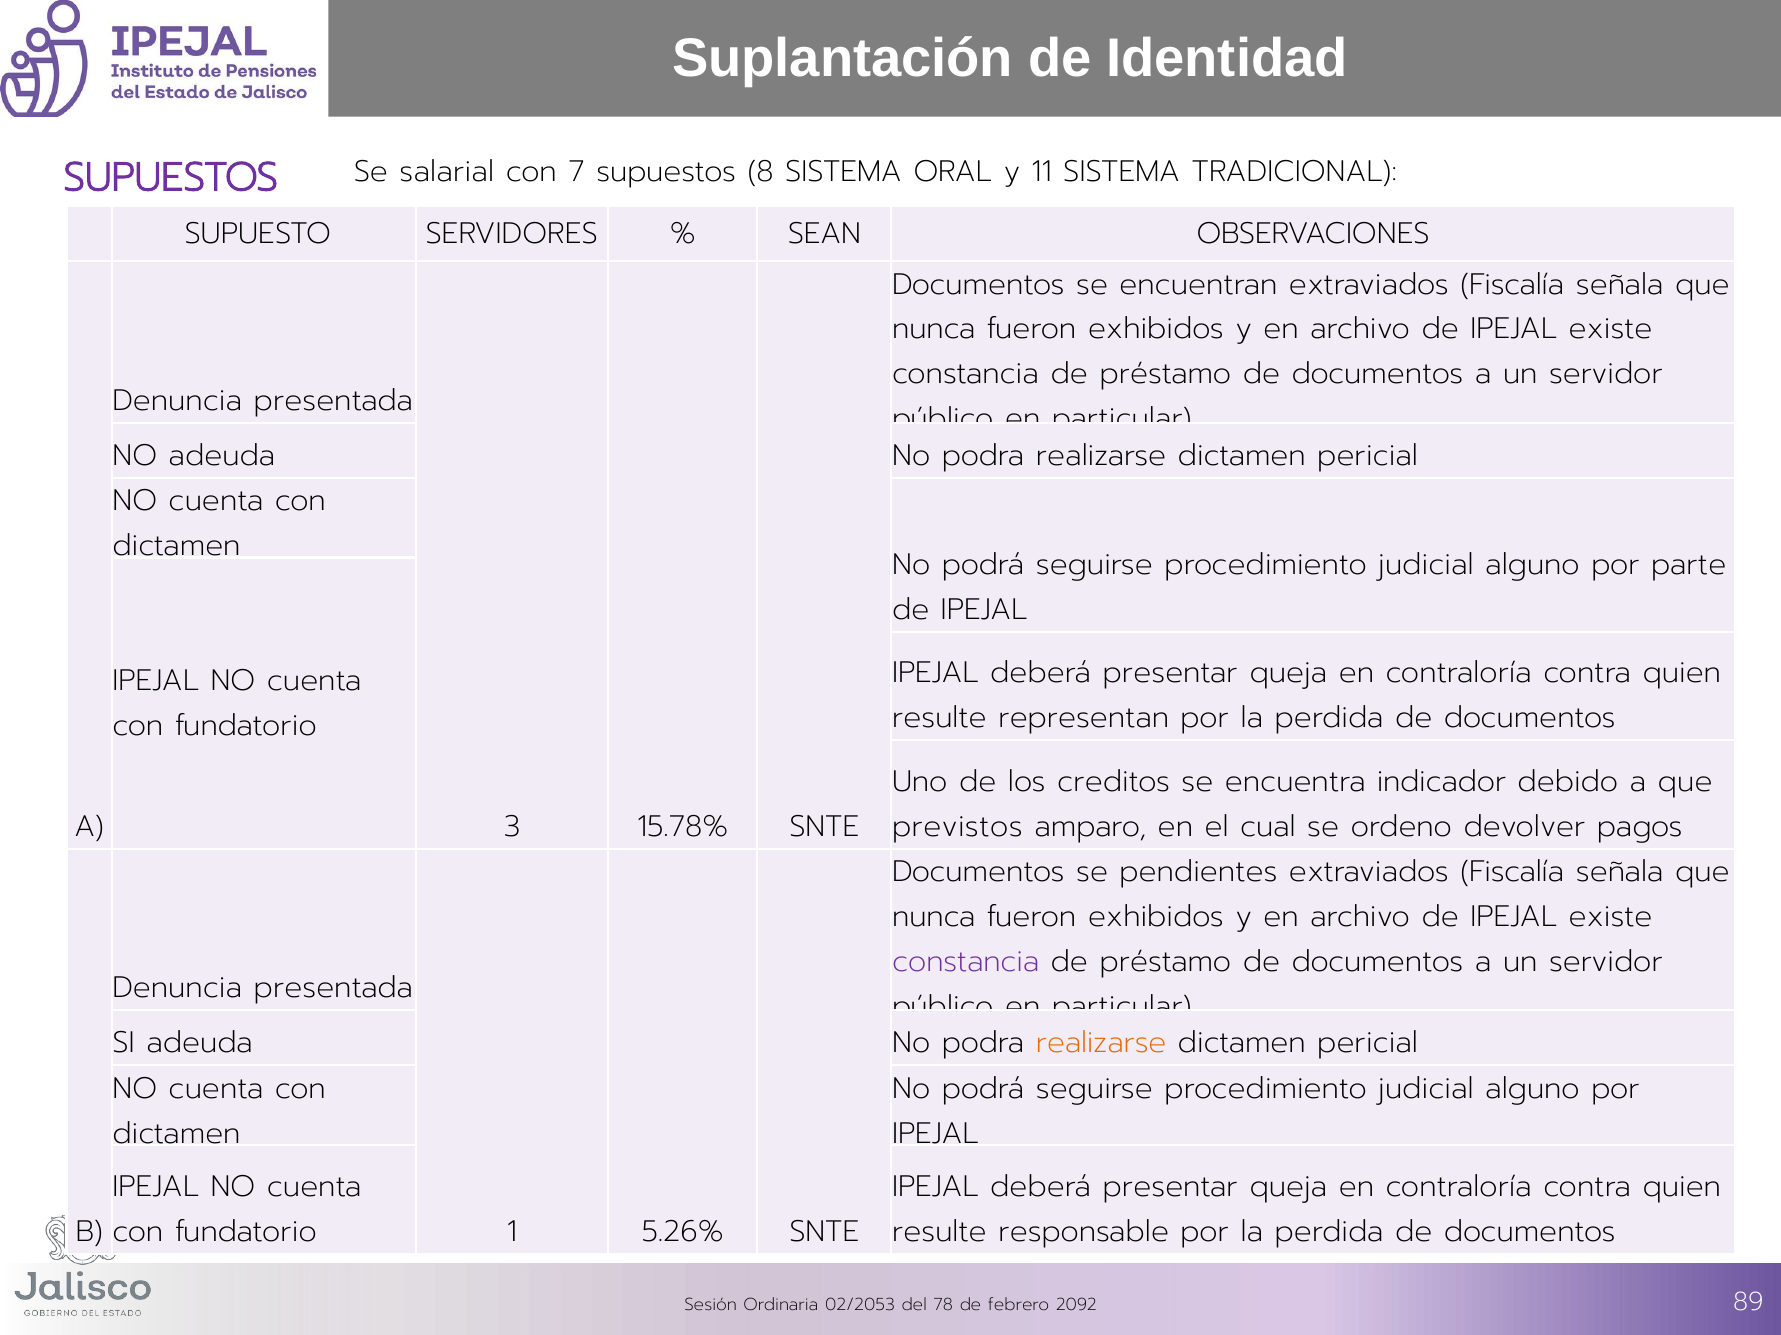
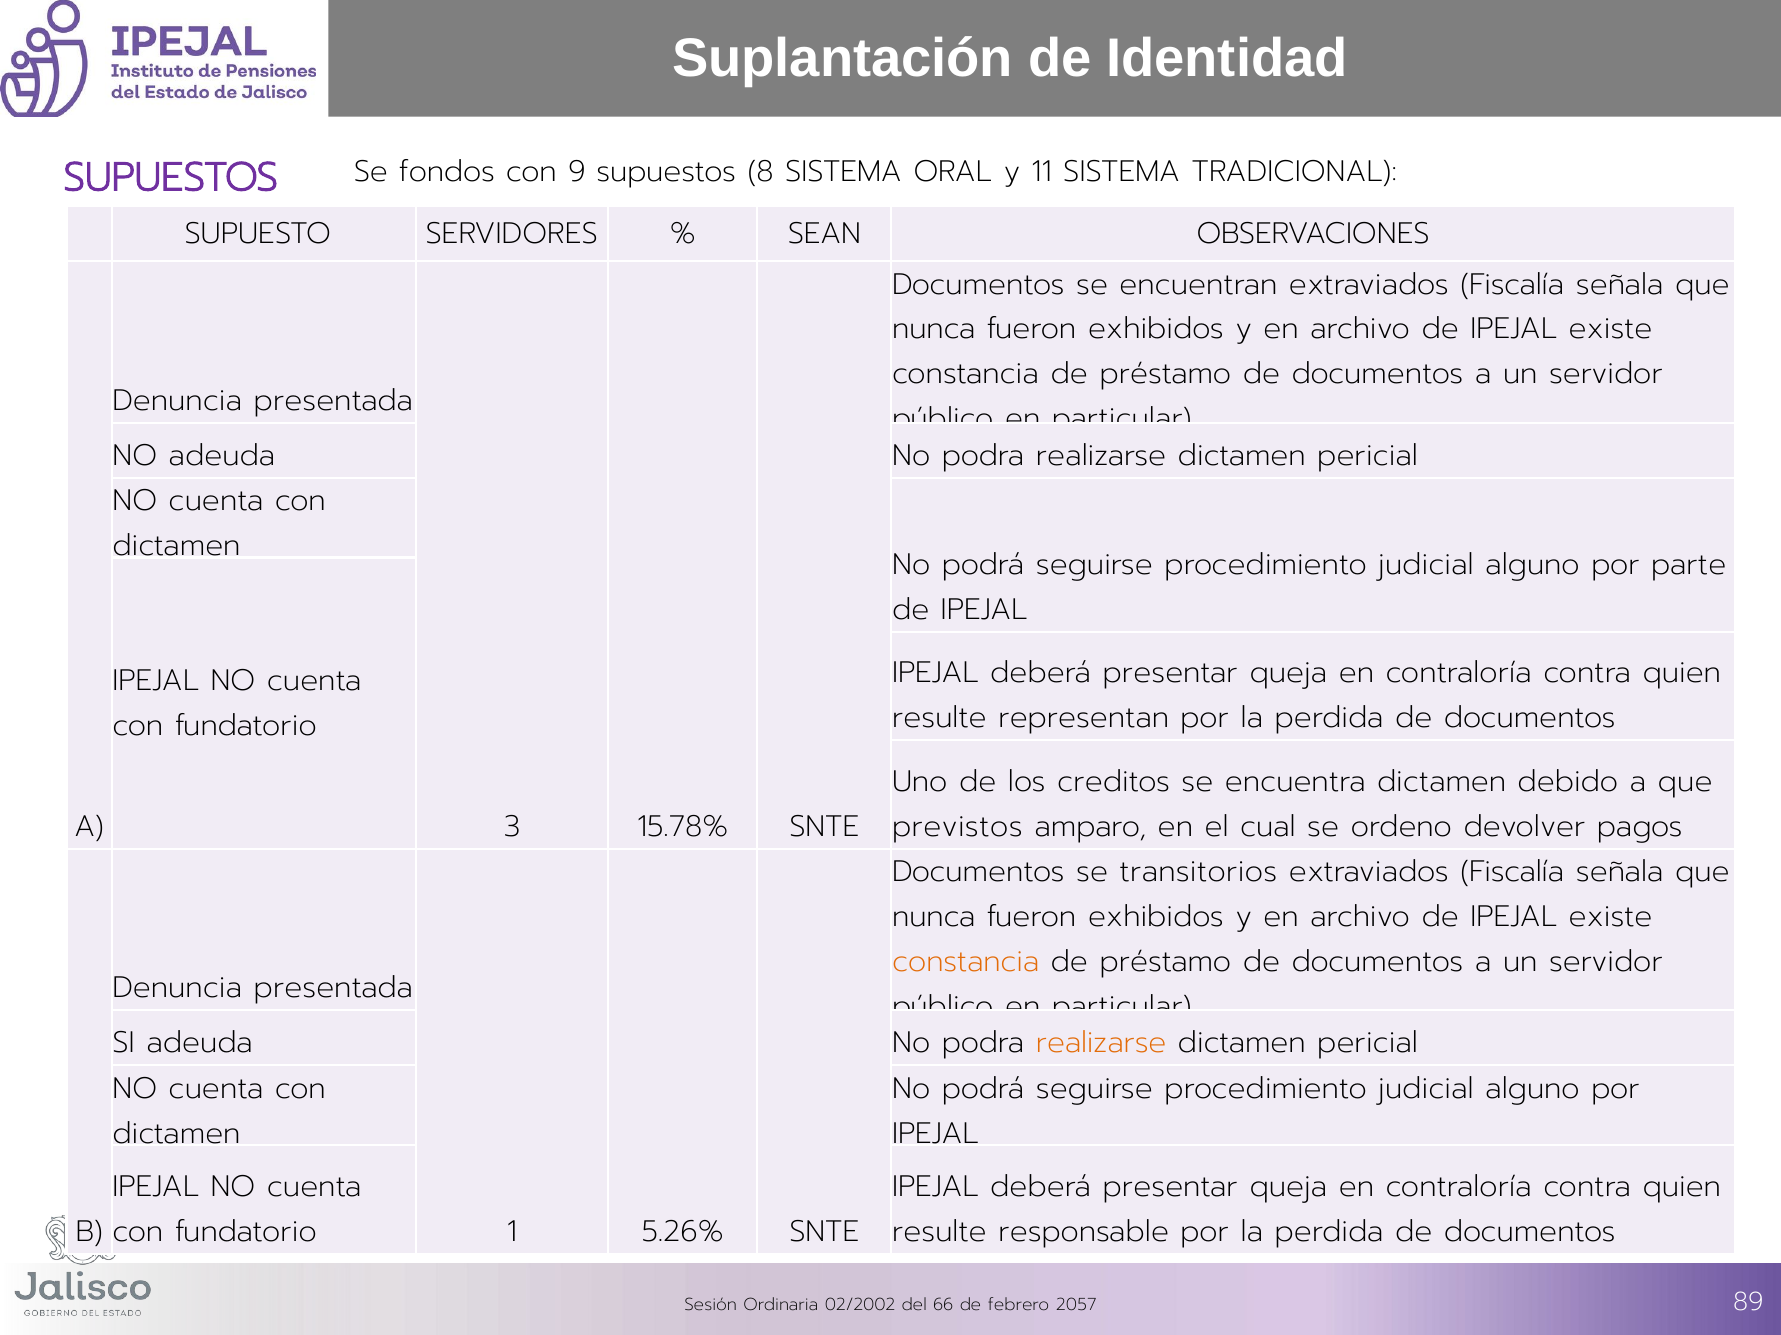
salarial: salarial -> fondos
7: 7 -> 9
encuentra indicador: indicador -> dictamen
pendientes: pendientes -> transitorios
constancia at (966, 962) colour: purple -> orange
02/2053: 02/2053 -> 02/2002
78: 78 -> 66
2092: 2092 -> 2057
